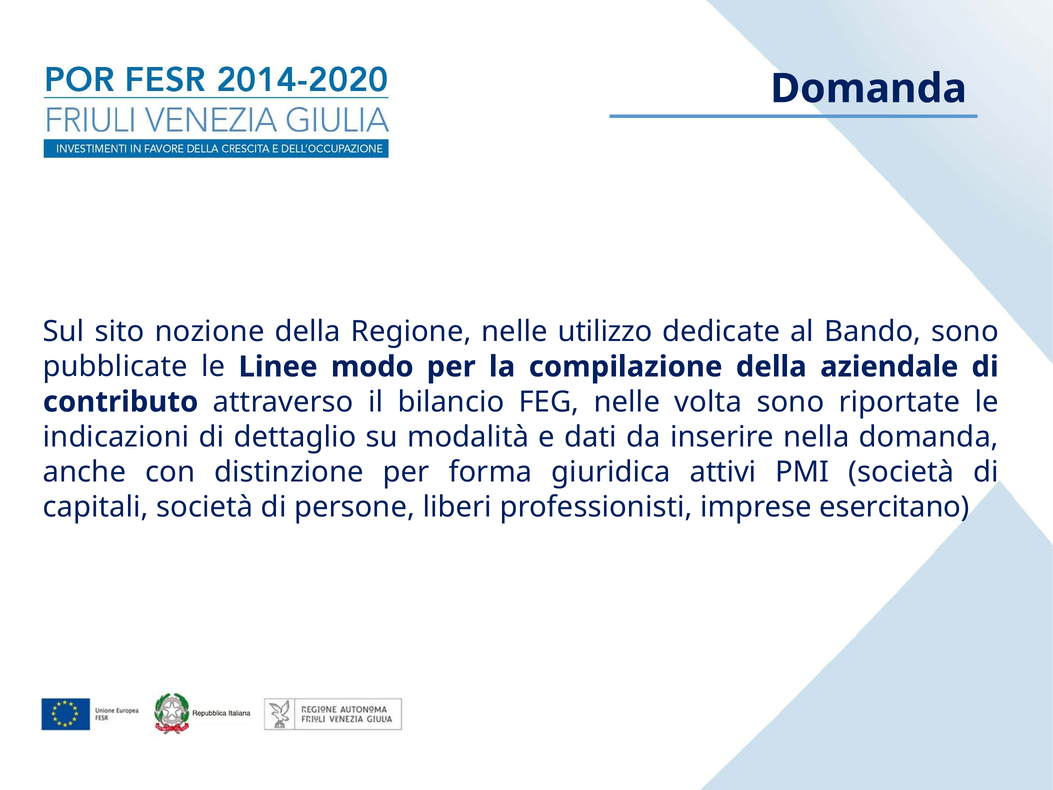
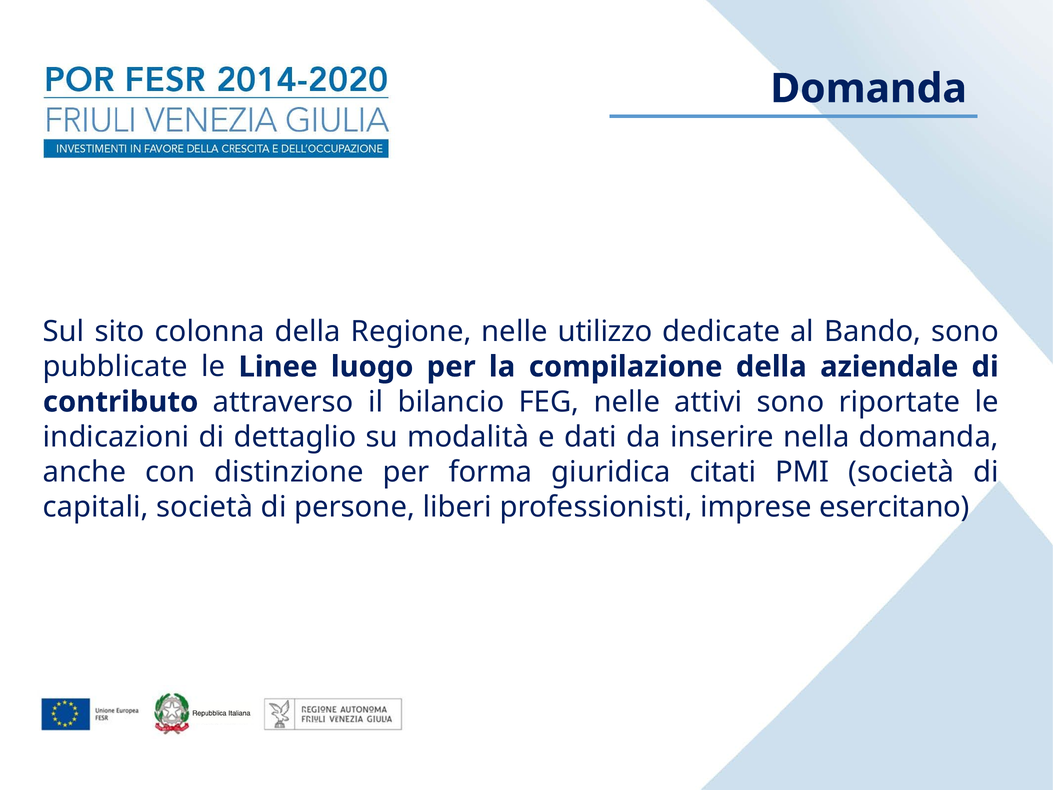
nozione: nozione -> colonna
modo: modo -> luogo
volta: volta -> attivi
attivi: attivi -> citati
